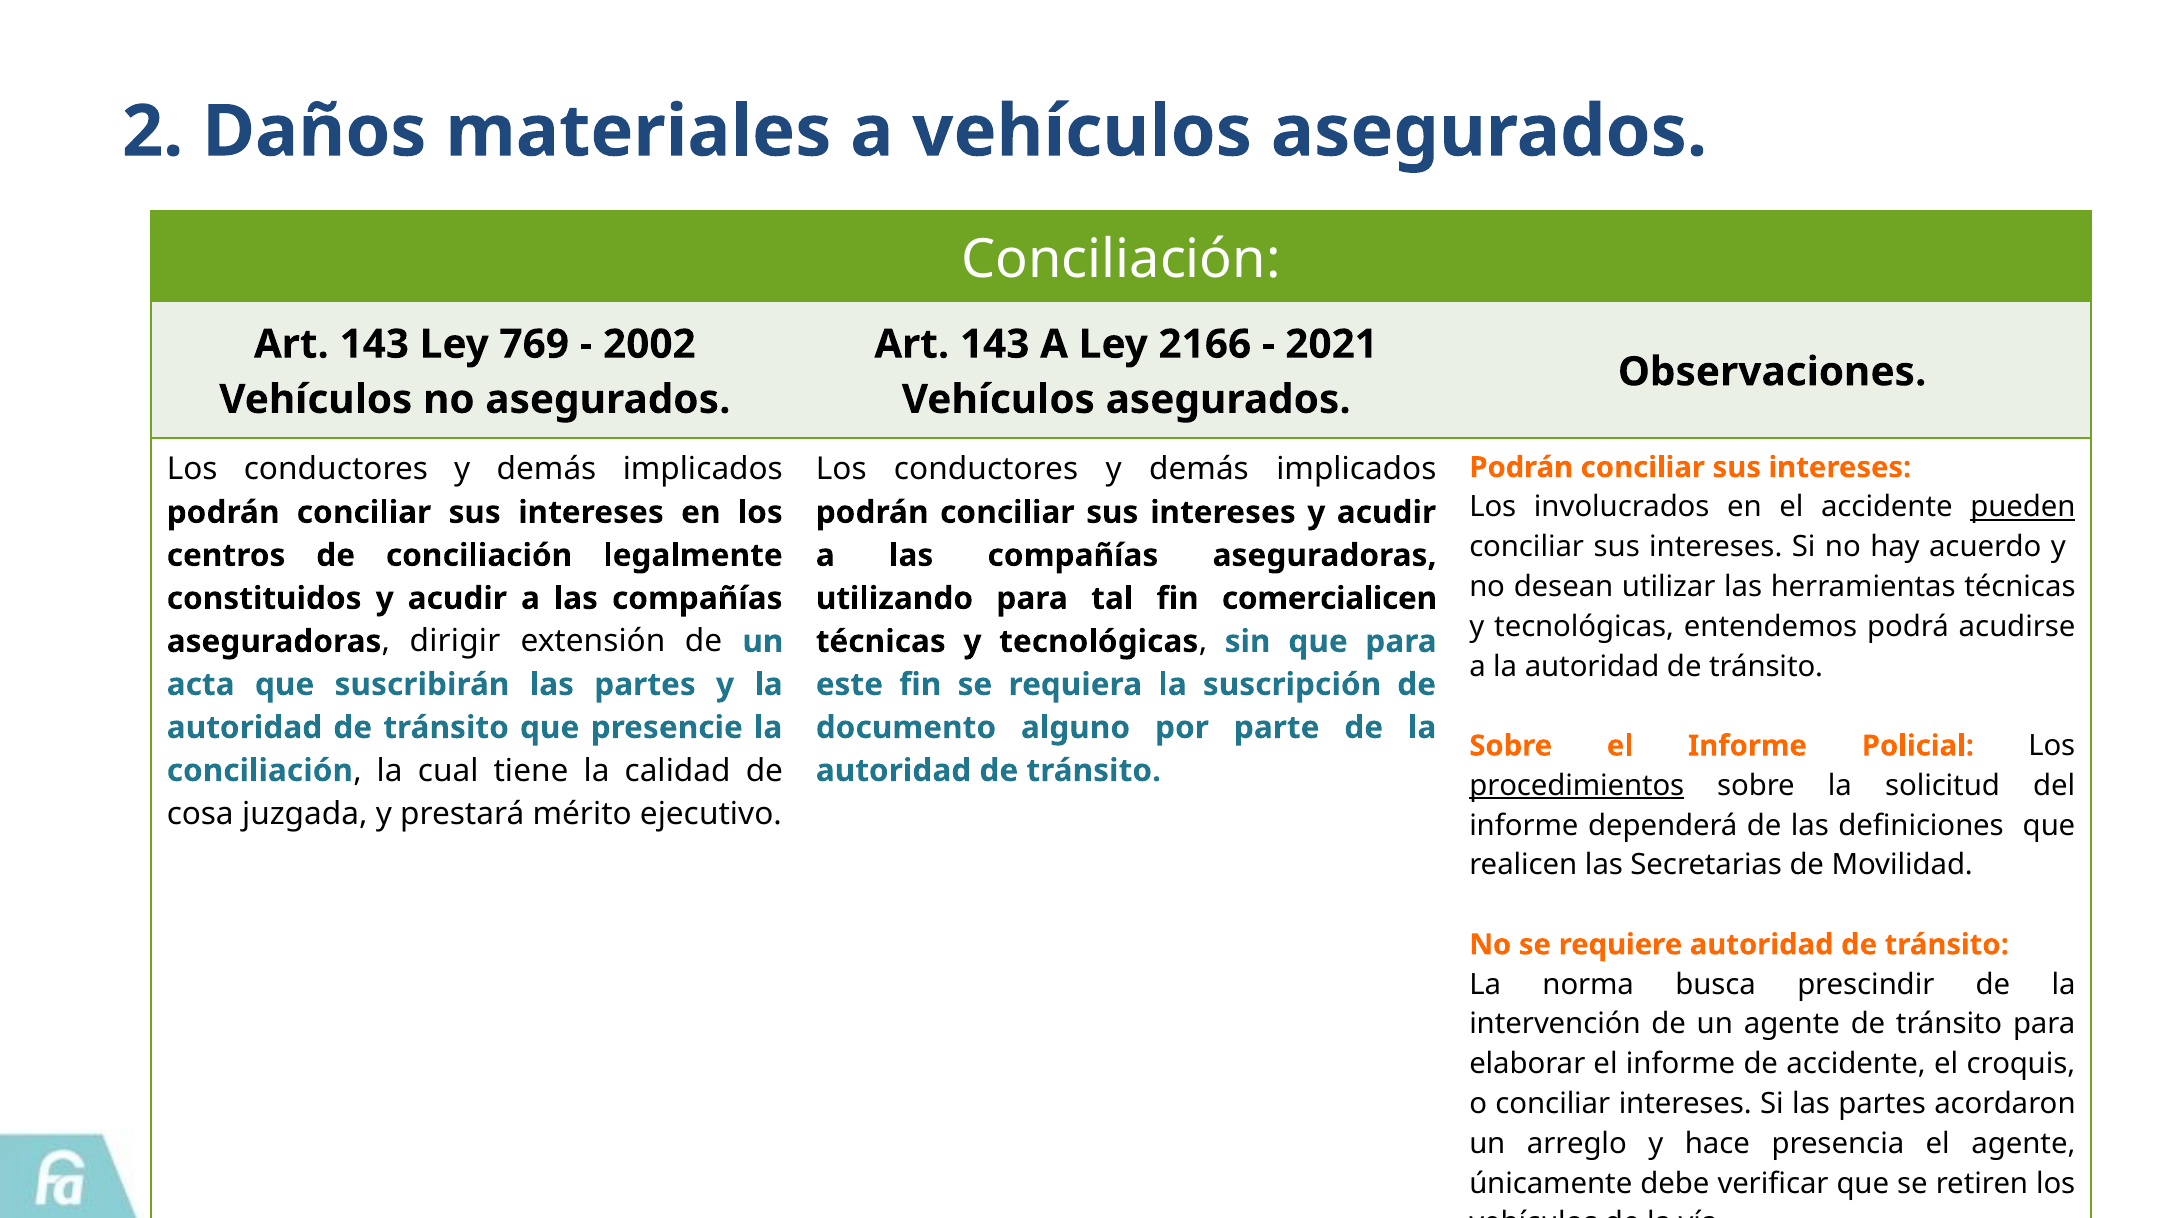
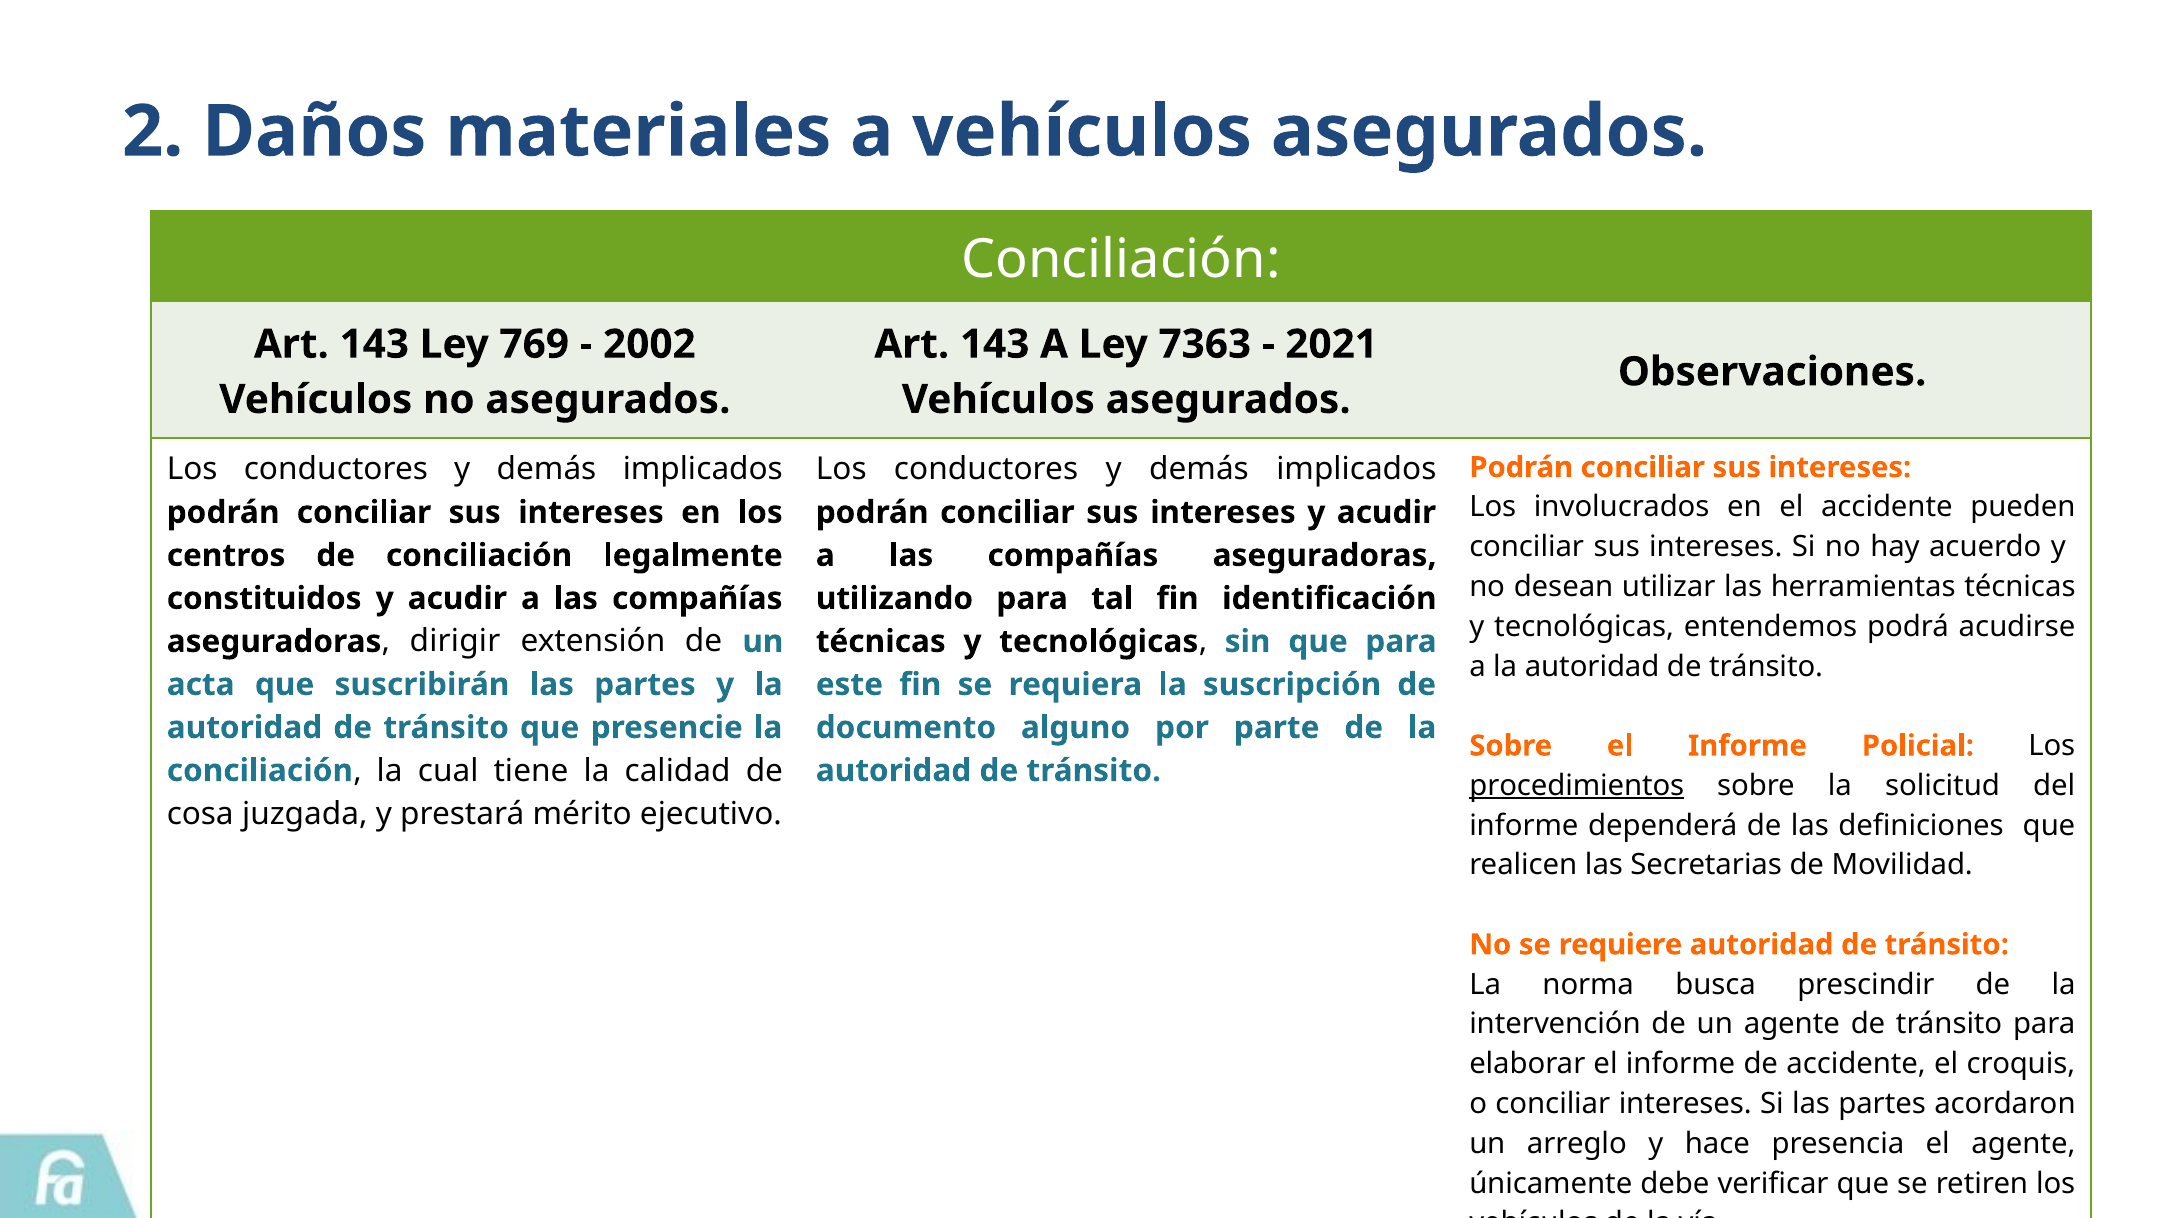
2166: 2166 -> 7363
pueden underline: present -> none
comercialicen: comercialicen -> identificación
